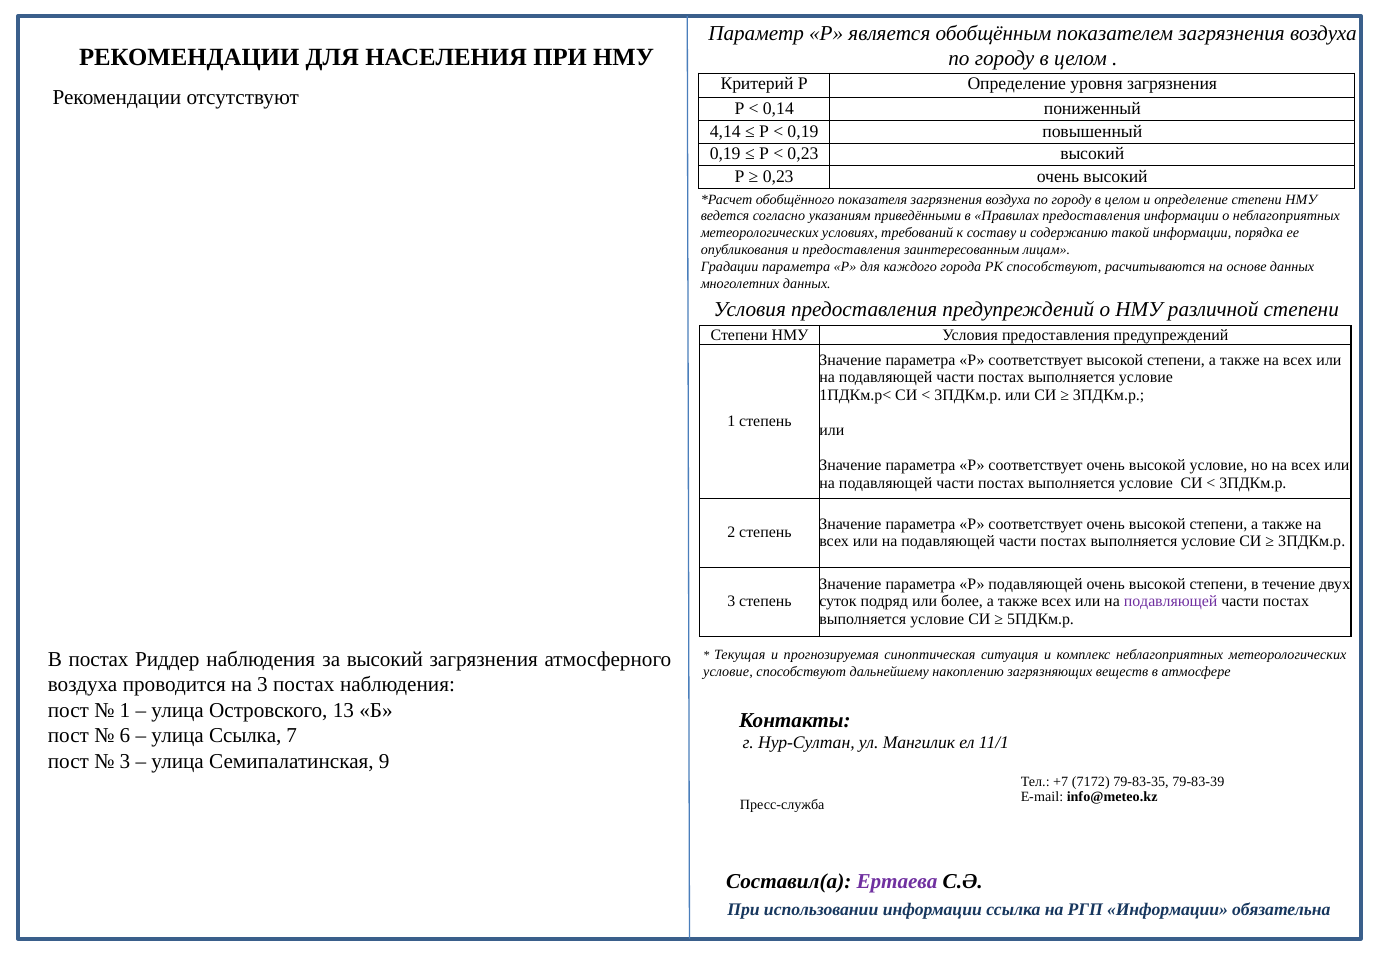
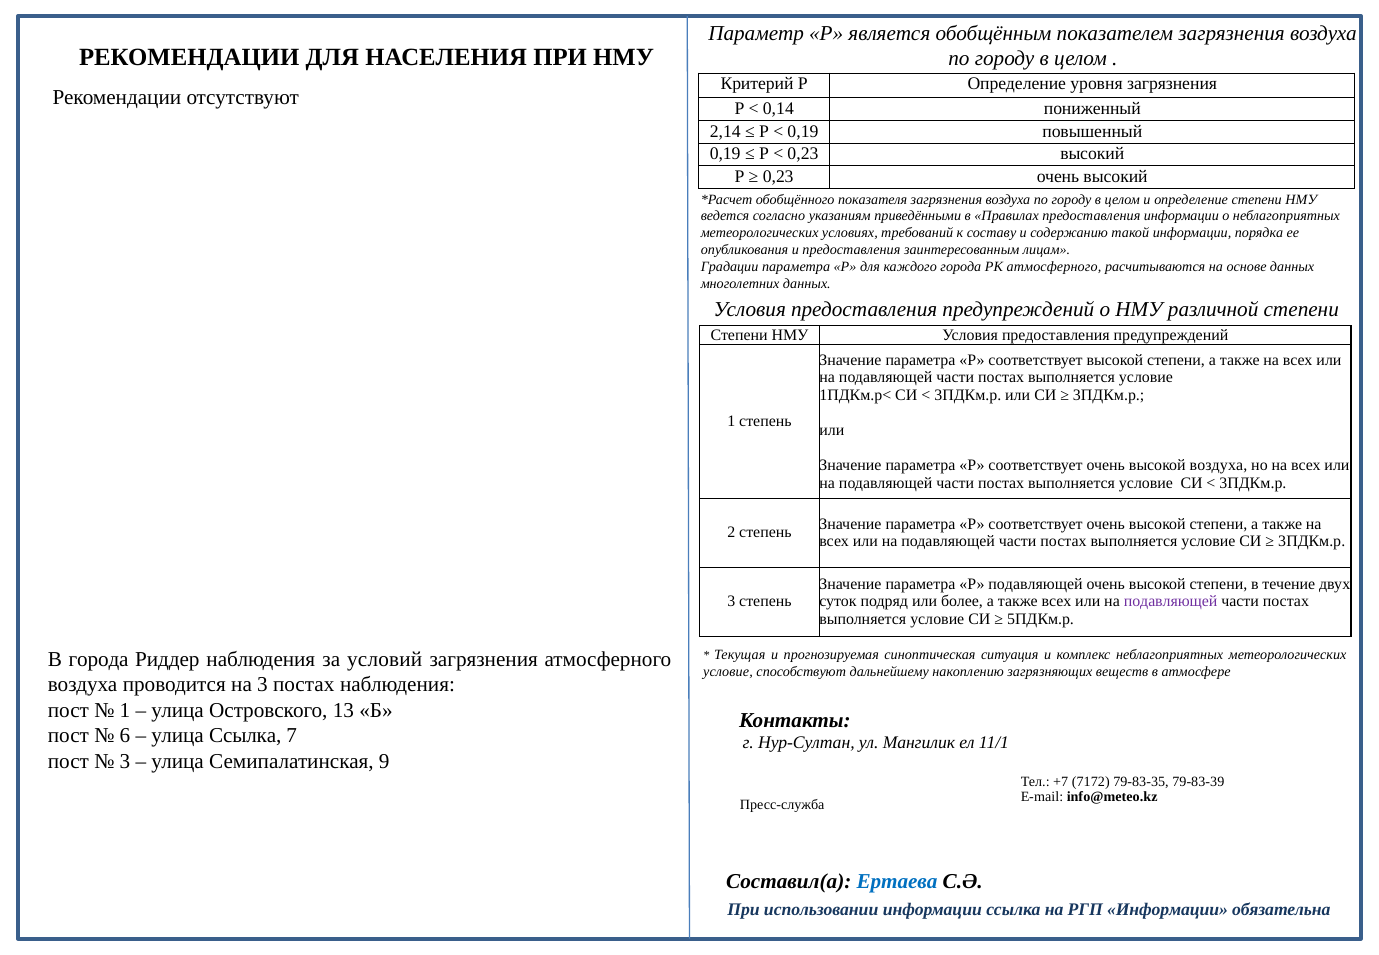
4,14: 4,14 -> 2,14
РК способствуют: способствуют -> атмосферного
высокой условие: условие -> воздуха
В постах: постах -> города
за высокий: высокий -> условий
Ертаева colour: purple -> blue
